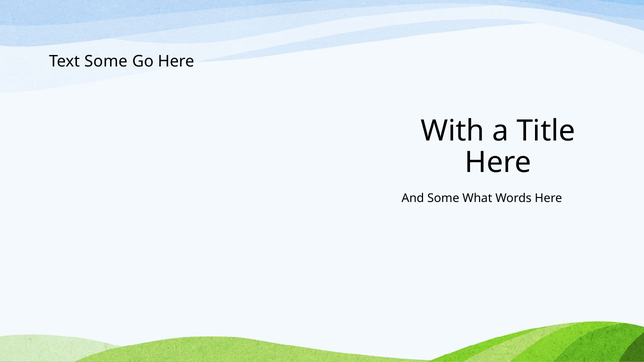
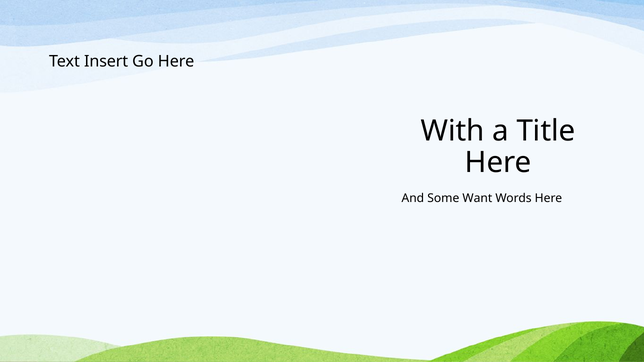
Text Some: Some -> Insert
What: What -> Want
